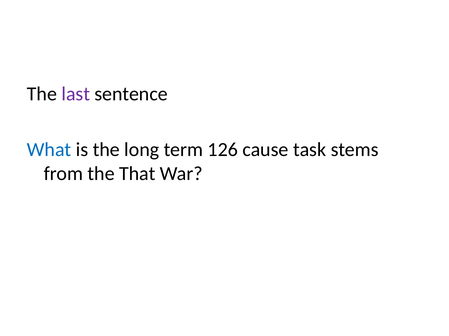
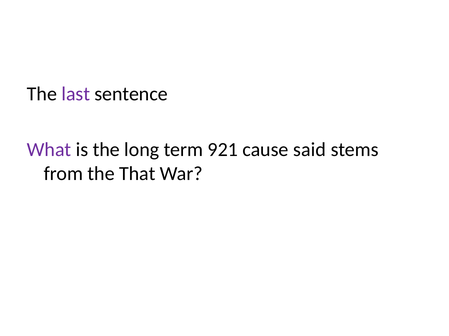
What colour: blue -> purple
126: 126 -> 921
task: task -> said
